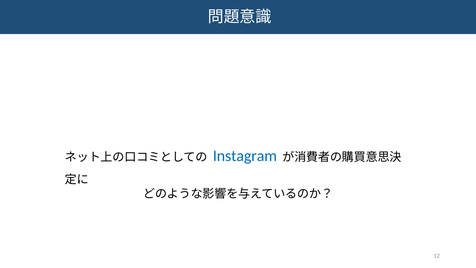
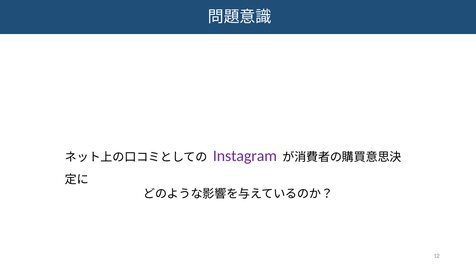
Instagram colour: blue -> purple
